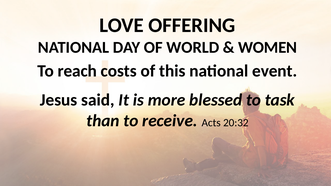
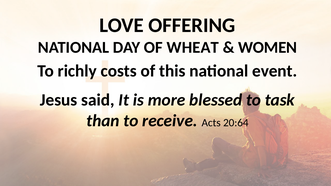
WORLD: WORLD -> WHEAT
reach: reach -> richly
20:32: 20:32 -> 20:64
